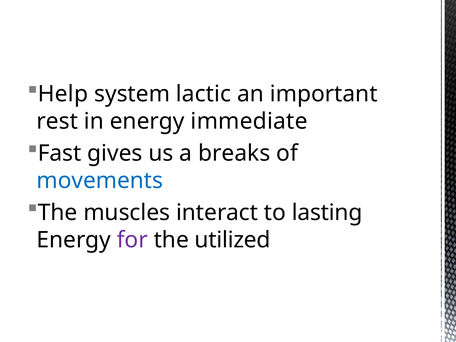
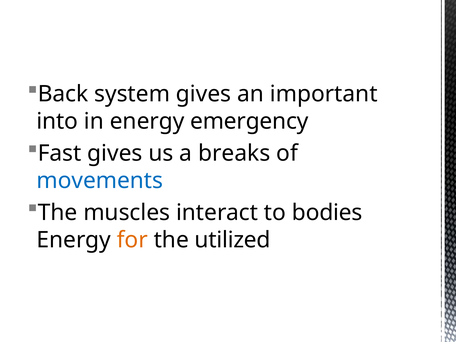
Help: Help -> Back
system lactic: lactic -> gives
rest: rest -> into
immediate: immediate -> emergency
lasting: lasting -> bodies
for colour: purple -> orange
